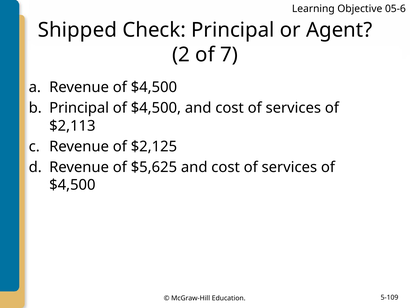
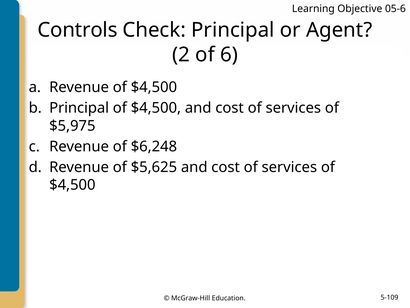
Shipped: Shipped -> Controls
7: 7 -> 6
$2,113: $2,113 -> $5,975
$2,125: $2,125 -> $6,248
